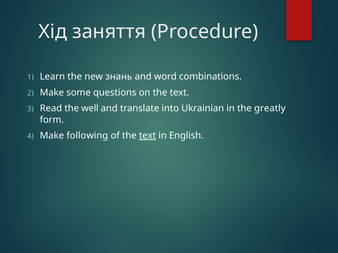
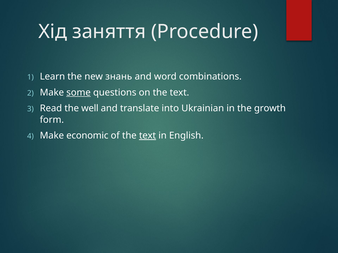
some underline: none -> present
greatly: greatly -> growth
following: following -> economic
